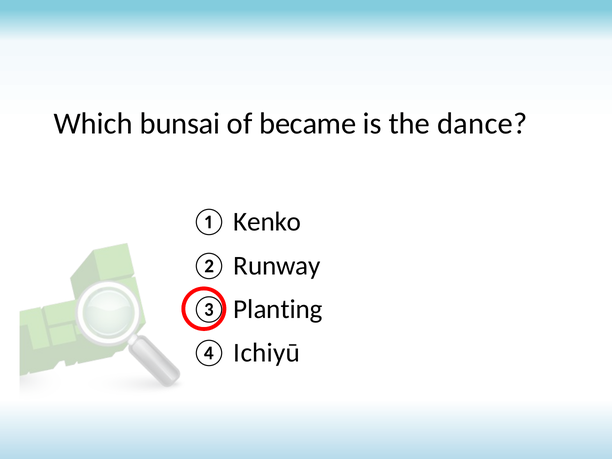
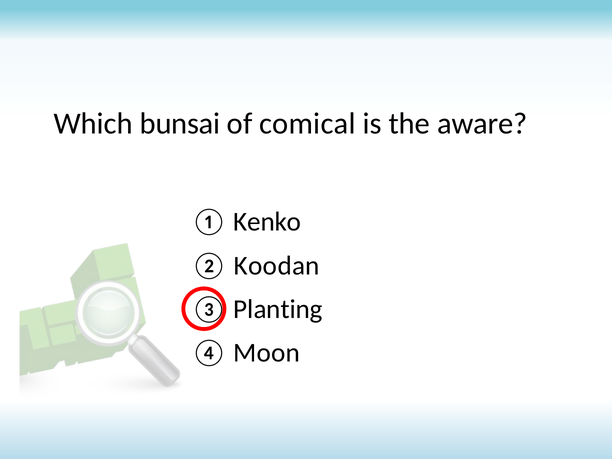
became: became -> comical
dance: dance -> aware
Runway: Runway -> Koodan
Ichiyū: Ichiyū -> Moon
